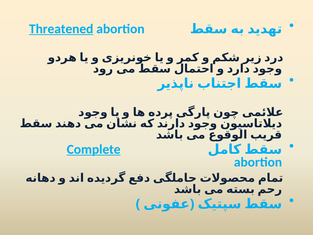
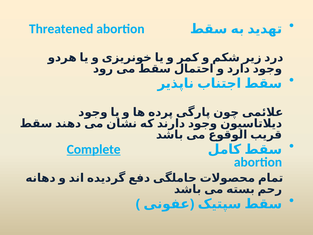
Threatened underline: present -> none
